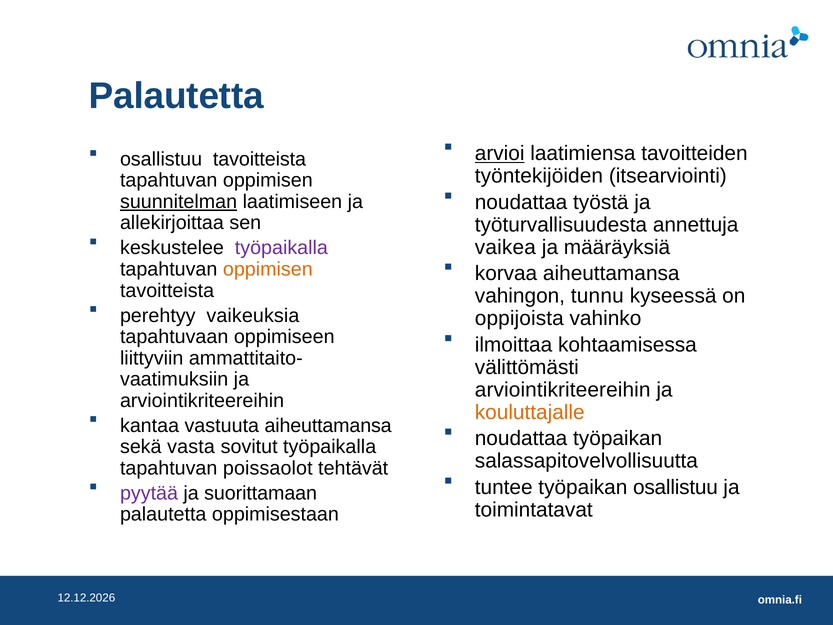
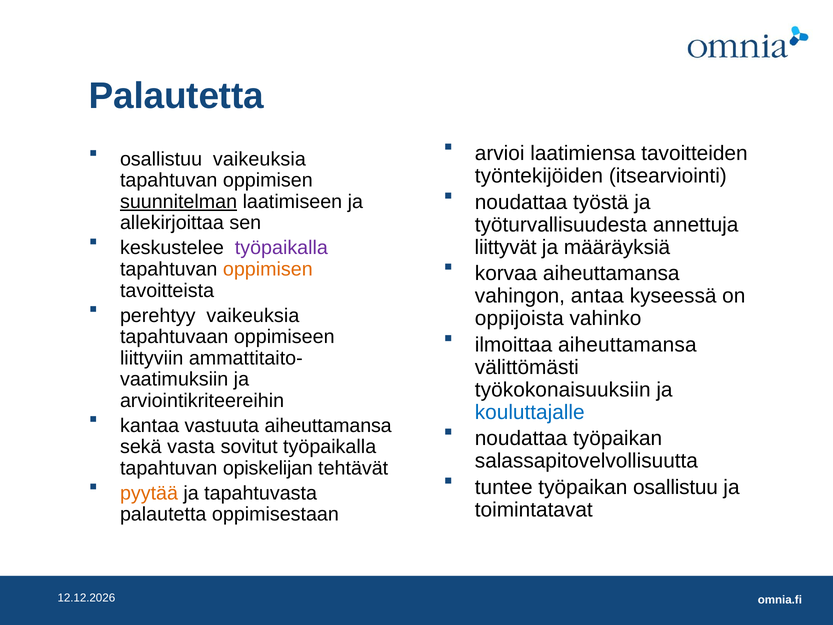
arvioi underline: present -> none
osallistuu tavoitteista: tavoitteista -> vaikeuksia
vaikea: vaikea -> liittyvät
tunnu: tunnu -> antaa
ilmoittaa kohtaamisessa: kohtaamisessa -> aiheuttamansa
arviointikriteereihin at (563, 390): arviointikriteereihin -> työkokonaisuuksiin
kouluttajalle colour: orange -> blue
poissaolot: poissaolot -> opiskelijan
pyytää colour: purple -> orange
suorittamaan: suorittamaan -> tapahtuvasta
